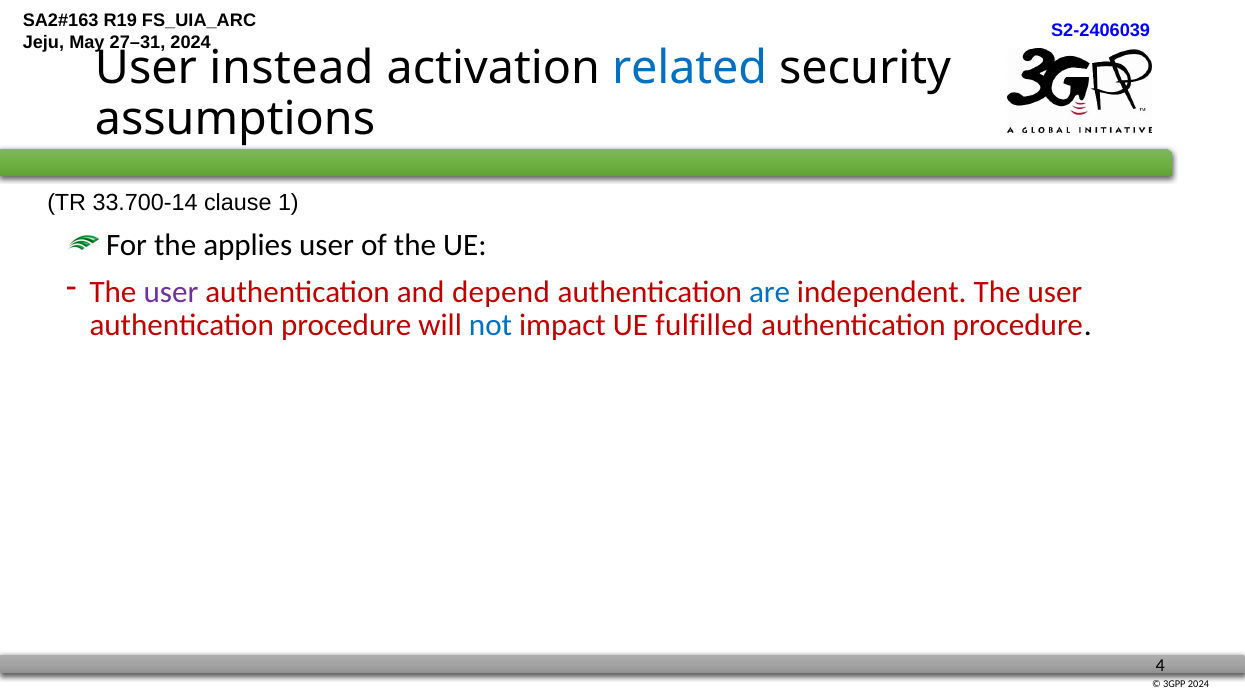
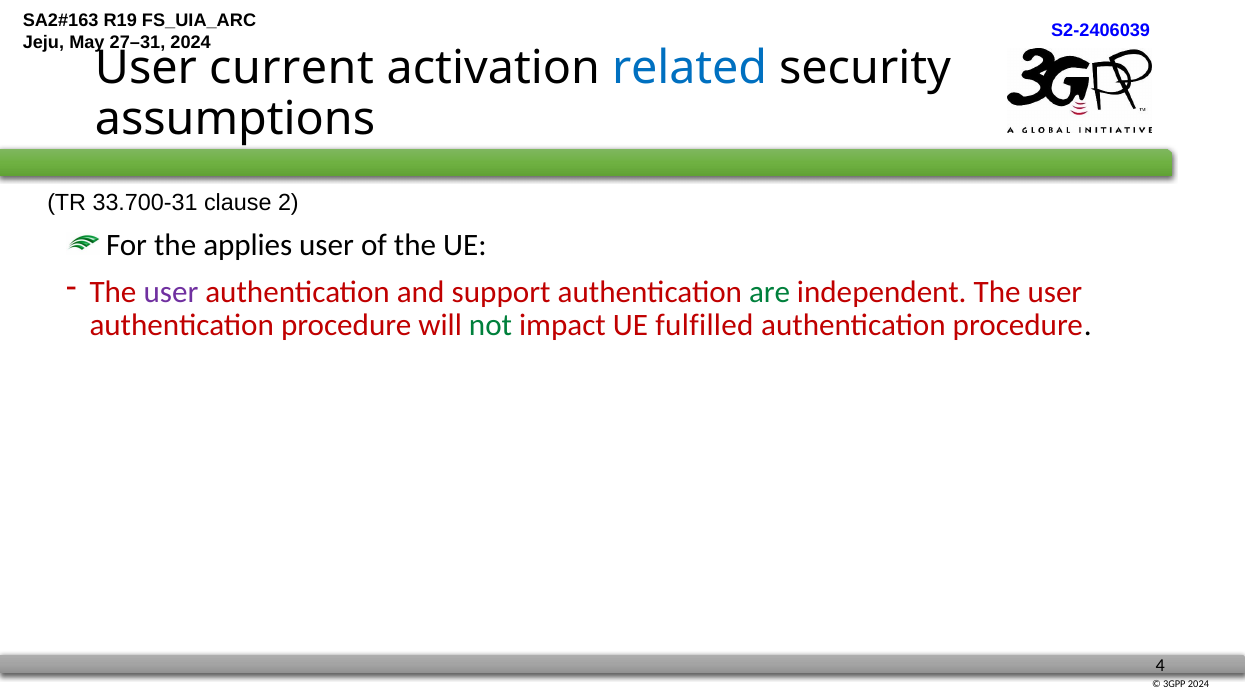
instead: instead -> current
33.700-14: 33.700-14 -> 33.700-31
1: 1 -> 2
depend: depend -> support
are colour: blue -> green
not colour: blue -> green
